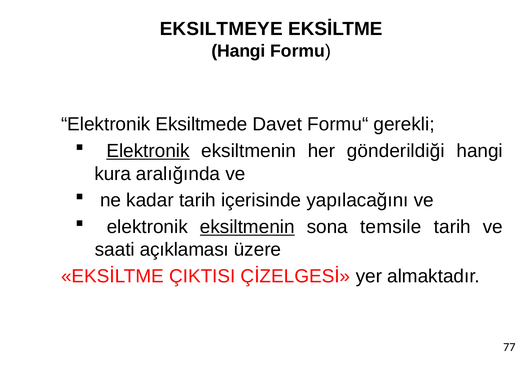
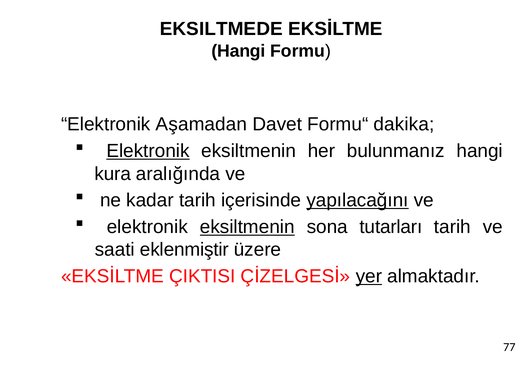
EKSILTMEYE: EKSILTMEYE -> EKSILTMEDE
Eksiltmede: Eksiltmede -> Aşamadan
gerekli: gerekli -> dakika
gönderildiği: gönderildiği -> bulunmanız
yapılacağını underline: none -> present
temsile: temsile -> tutarları
açıklaması: açıklaması -> eklenmiştir
yer underline: none -> present
